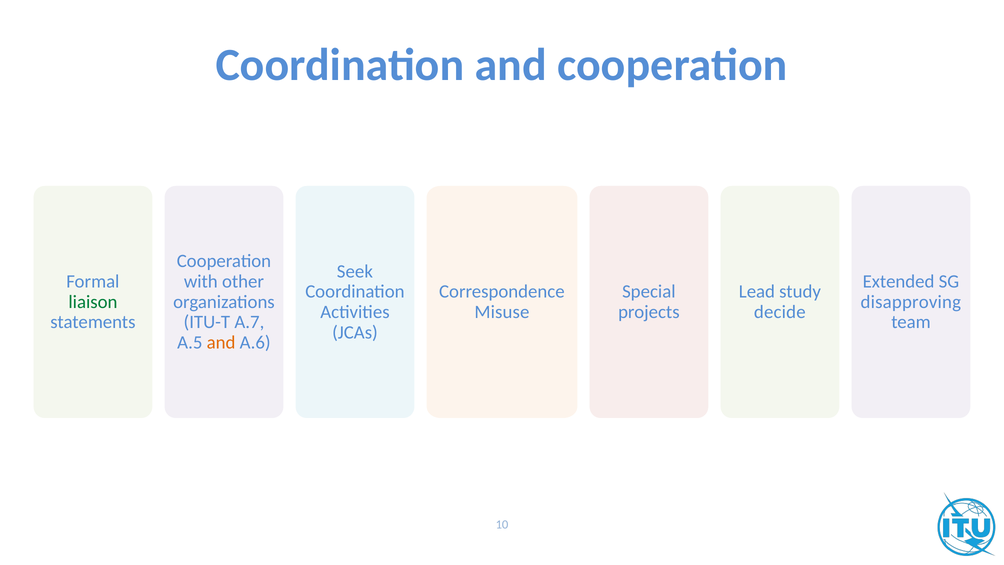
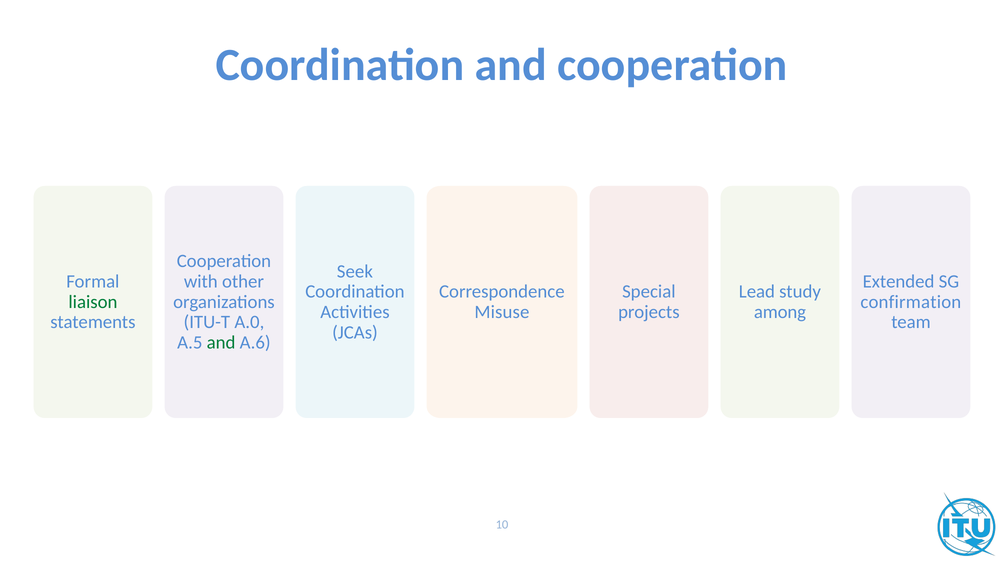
disapproving: disapproving -> confirmation
decide: decide -> among
A.7: A.7 -> A.0
and at (221, 342) colour: orange -> green
